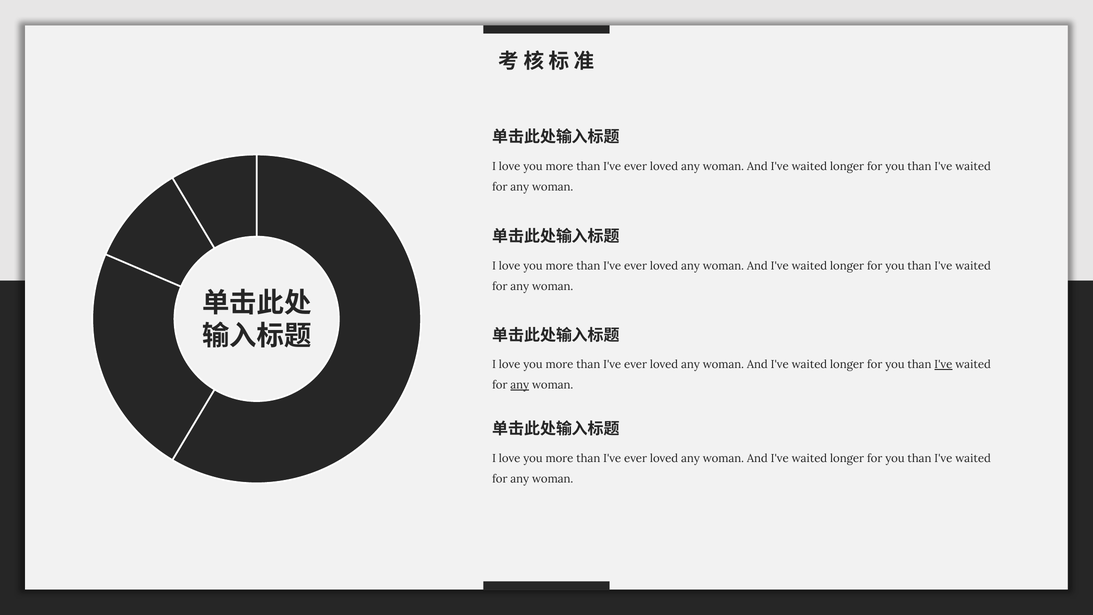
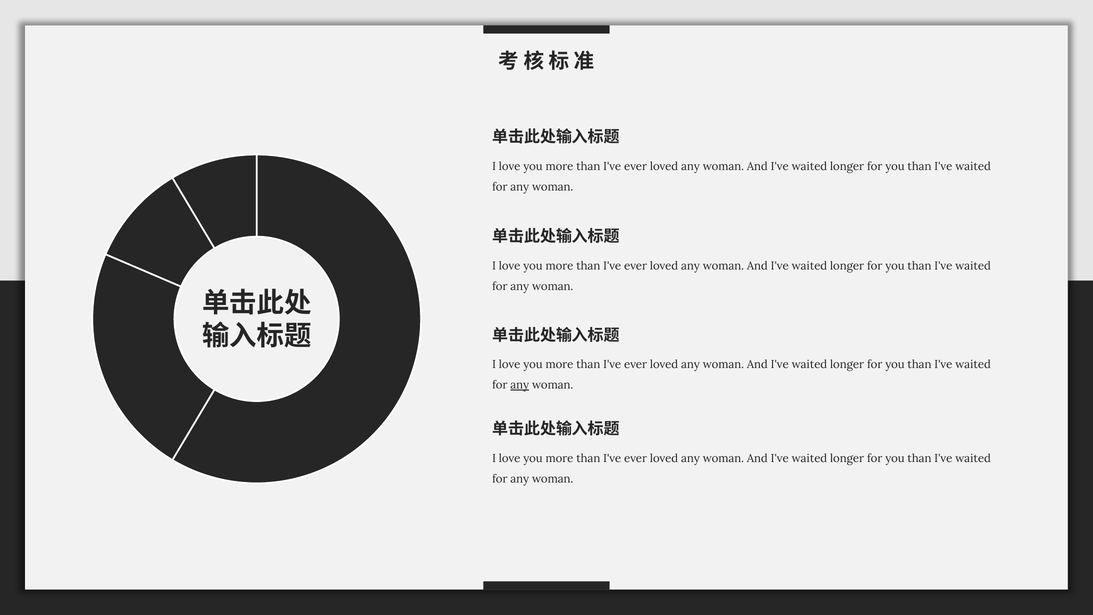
I've at (943, 365) underline: present -> none
